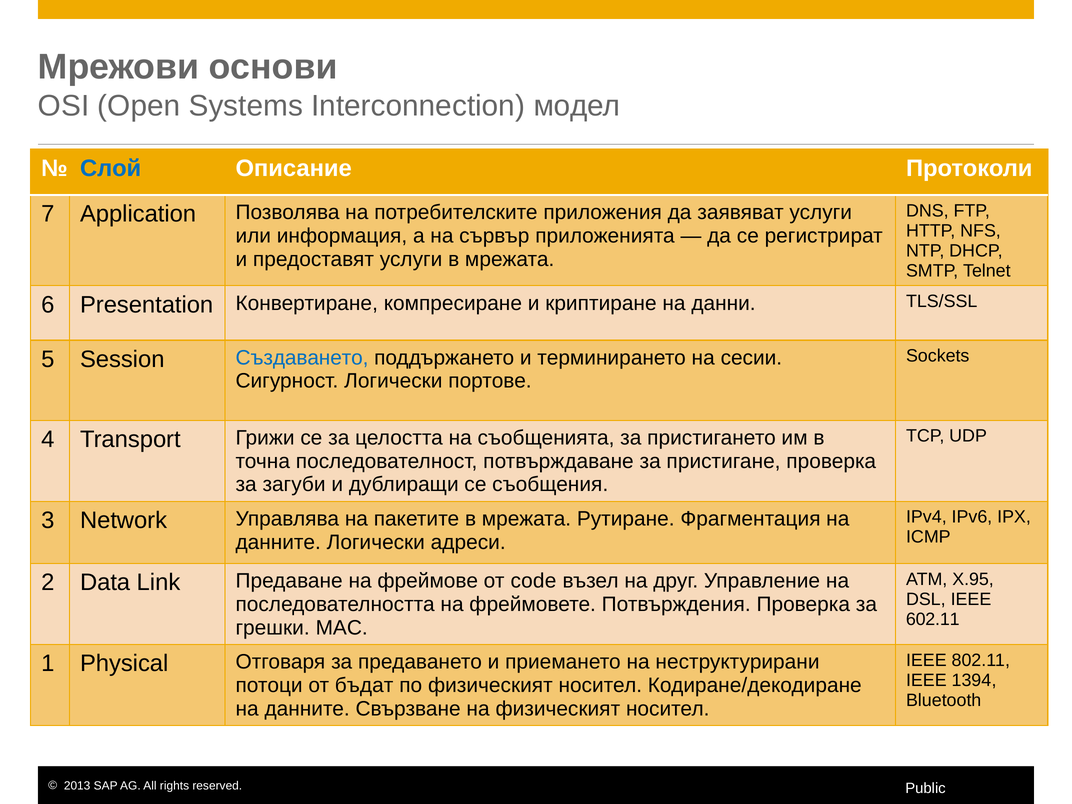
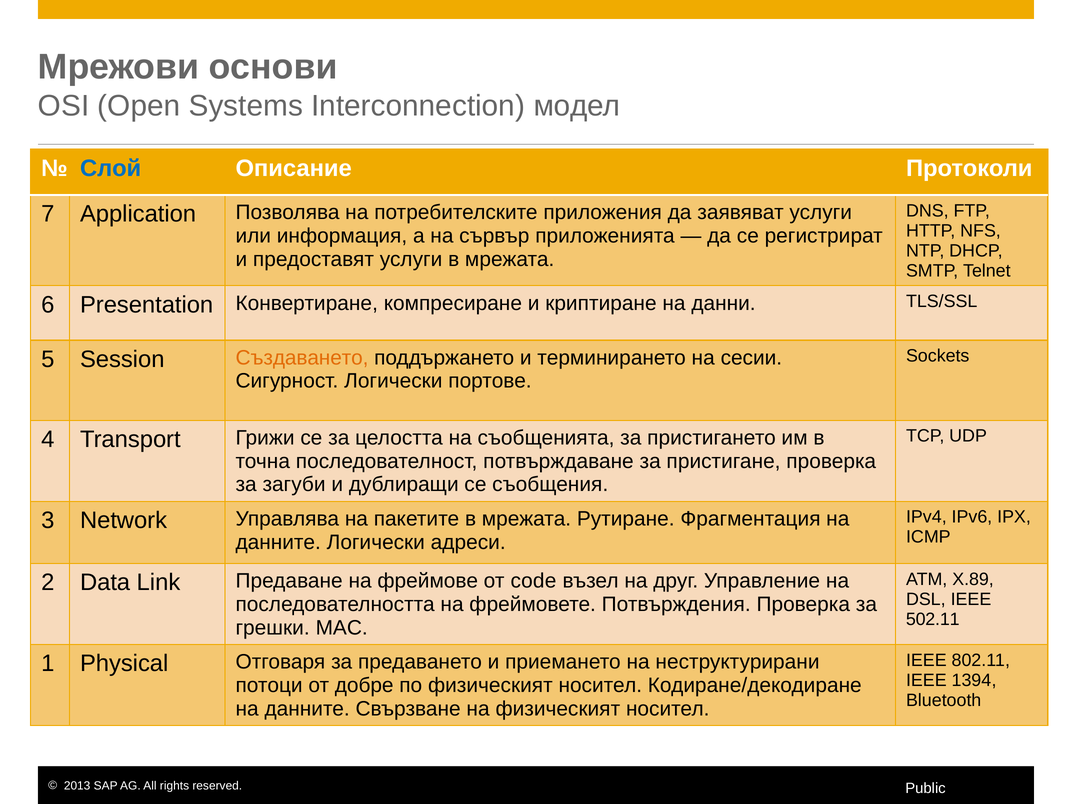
Създаването colour: blue -> orange
X.95: X.95 -> X.89
602.11: 602.11 -> 502.11
бъдат: бъдат -> добре
